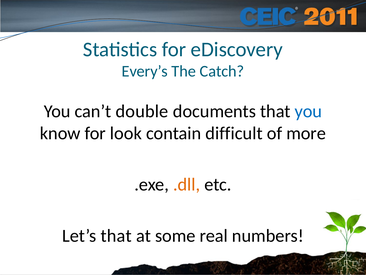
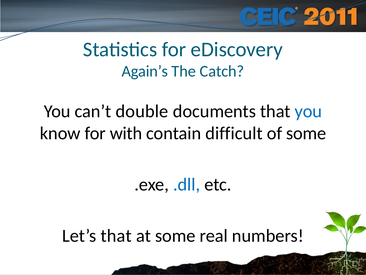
Every’s: Every’s -> Again’s
look: look -> with
of more: more -> some
.dll colour: orange -> blue
